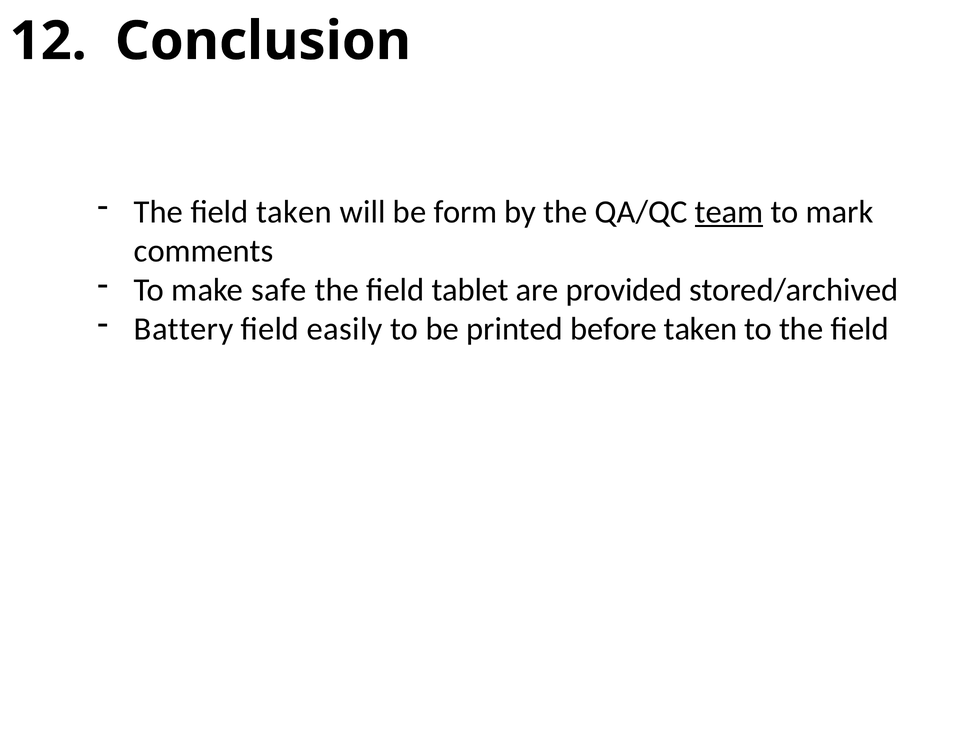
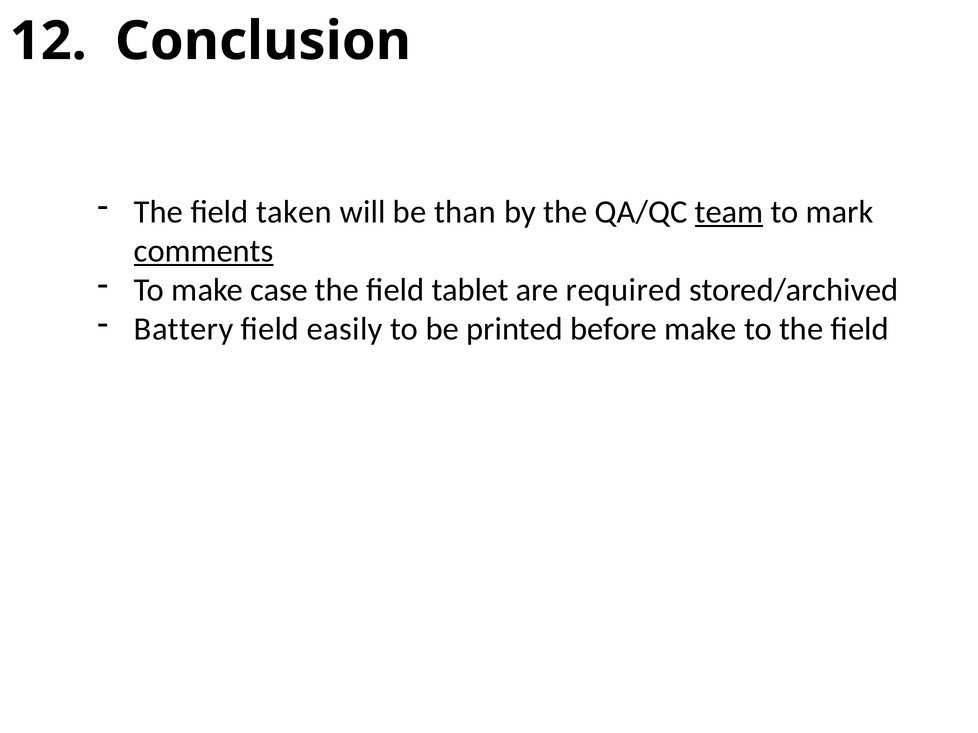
form: form -> than
comments underline: none -> present
safe: safe -> case
provided: provided -> required
before taken: taken -> make
